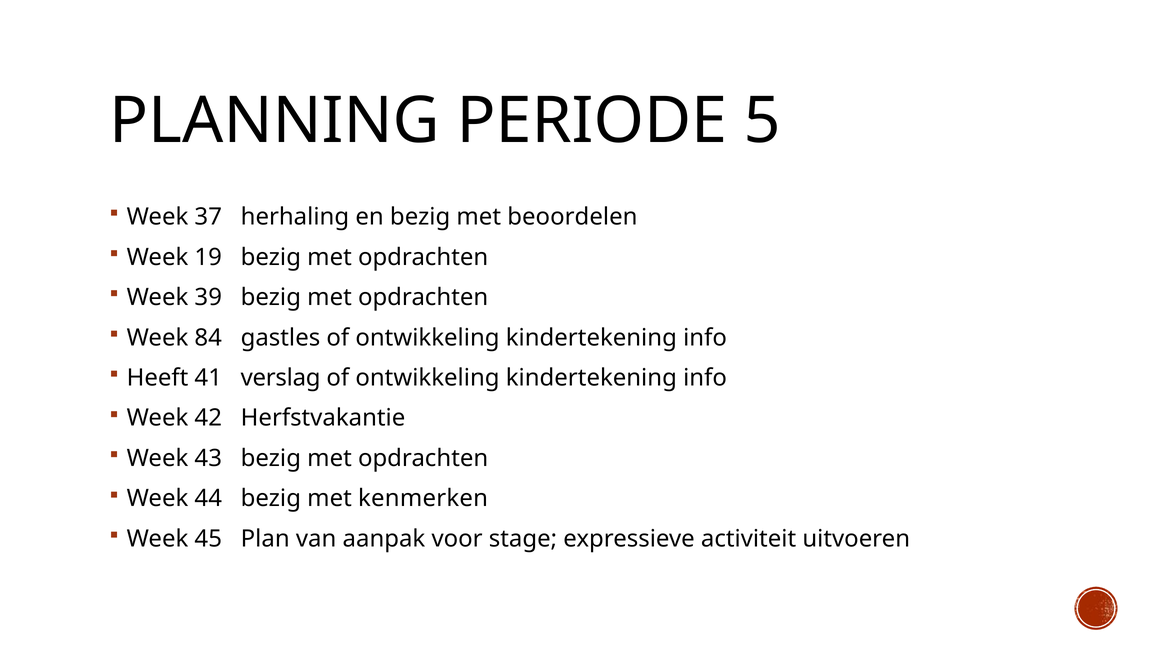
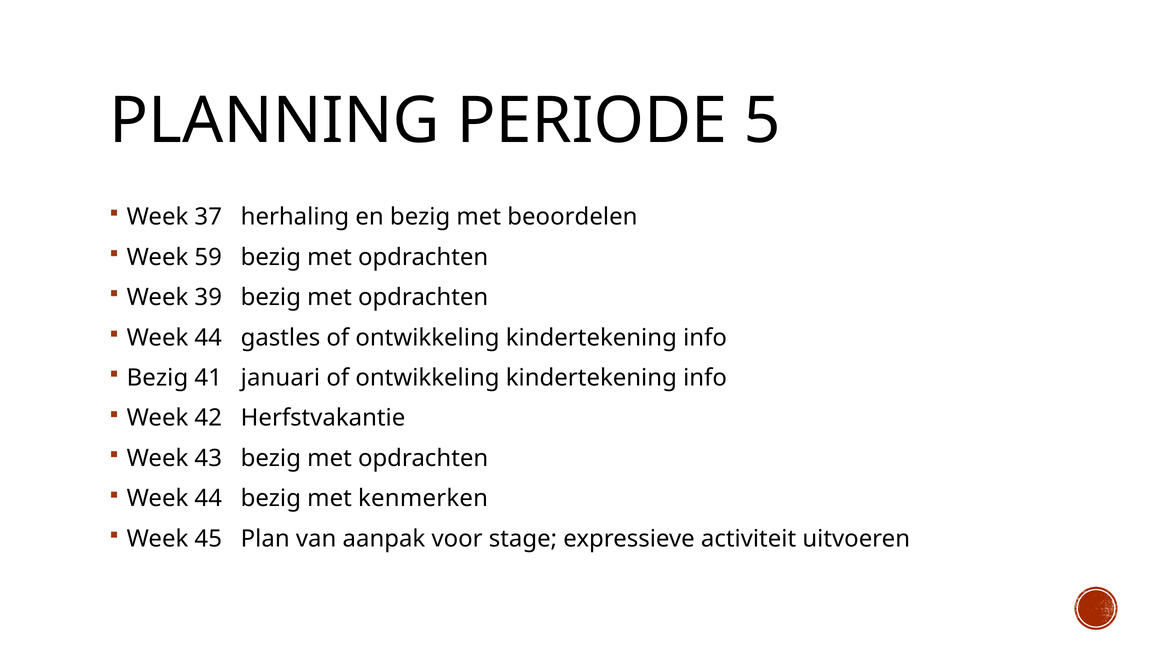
19: 19 -> 59
84 at (208, 338): 84 -> 44
Heeft at (158, 378): Heeft -> Bezig
verslag: verslag -> januari
